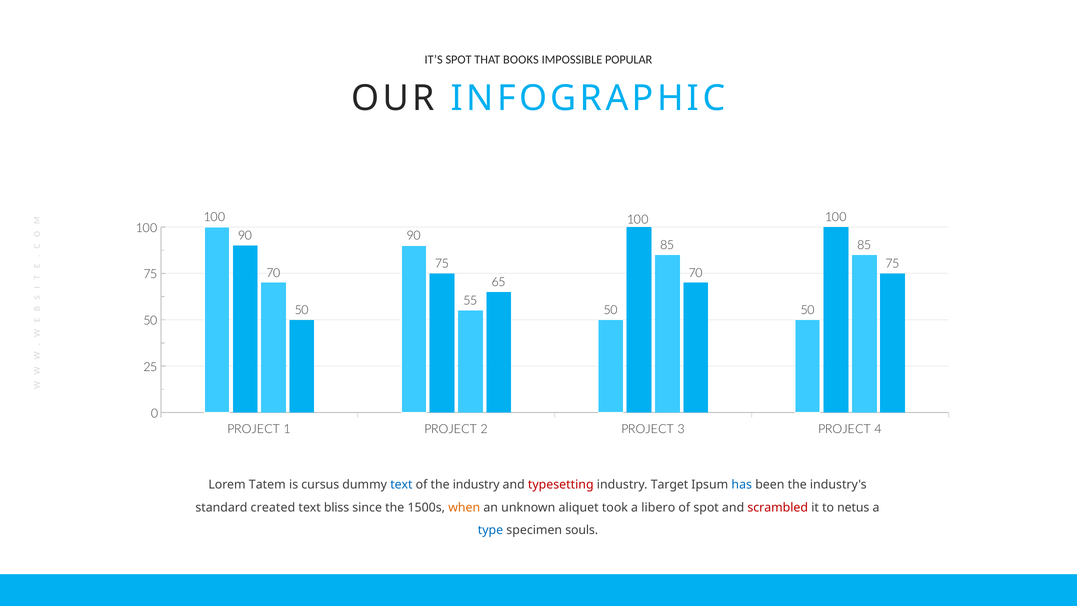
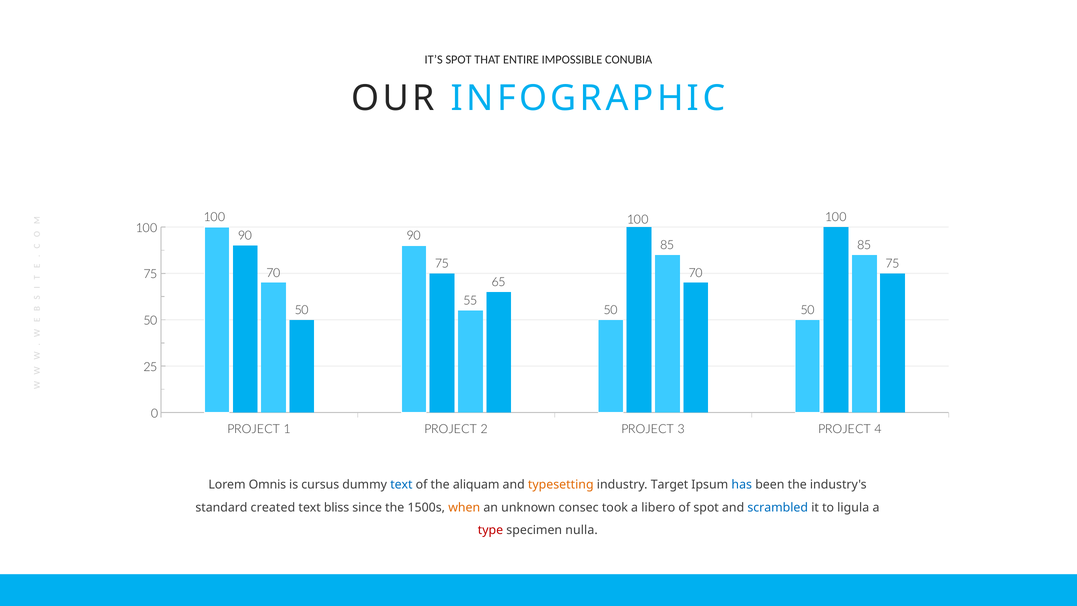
BOOKS: BOOKS -> ENTIRE
POPULAR: POPULAR -> CONUBIA
Tatem: Tatem -> Omnis
the industry: industry -> aliquam
typesetting colour: red -> orange
aliquet: aliquet -> consec
scrambled colour: red -> blue
netus: netus -> ligula
type colour: blue -> red
souls: souls -> nulla
